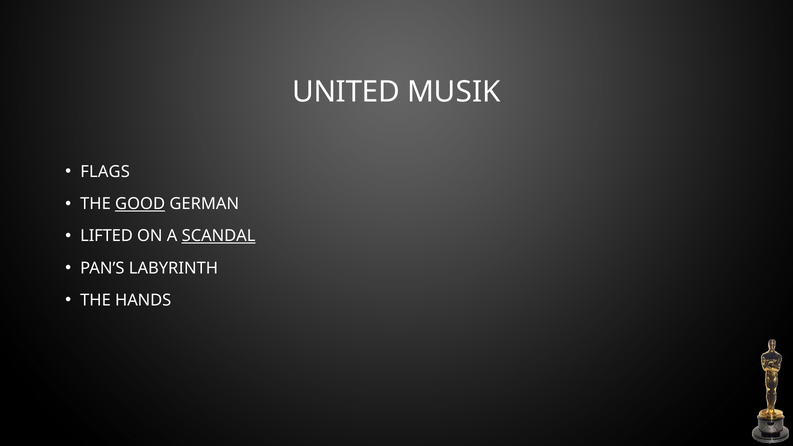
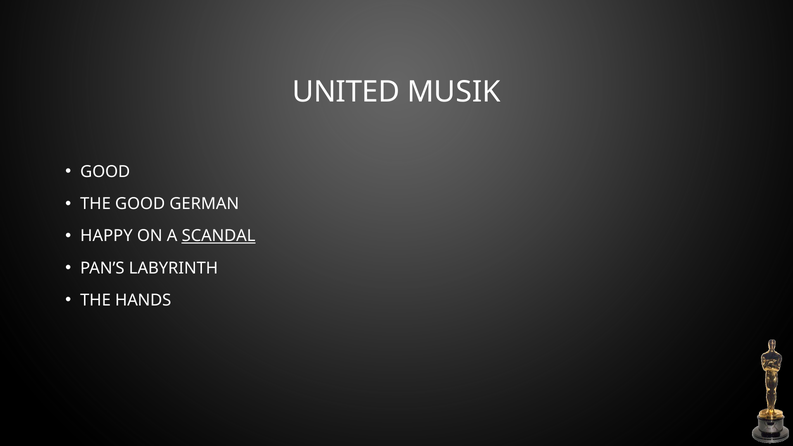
FLAGS at (105, 172): FLAGS -> GOOD
GOOD at (140, 204) underline: present -> none
LIFTED: LIFTED -> HAPPY
